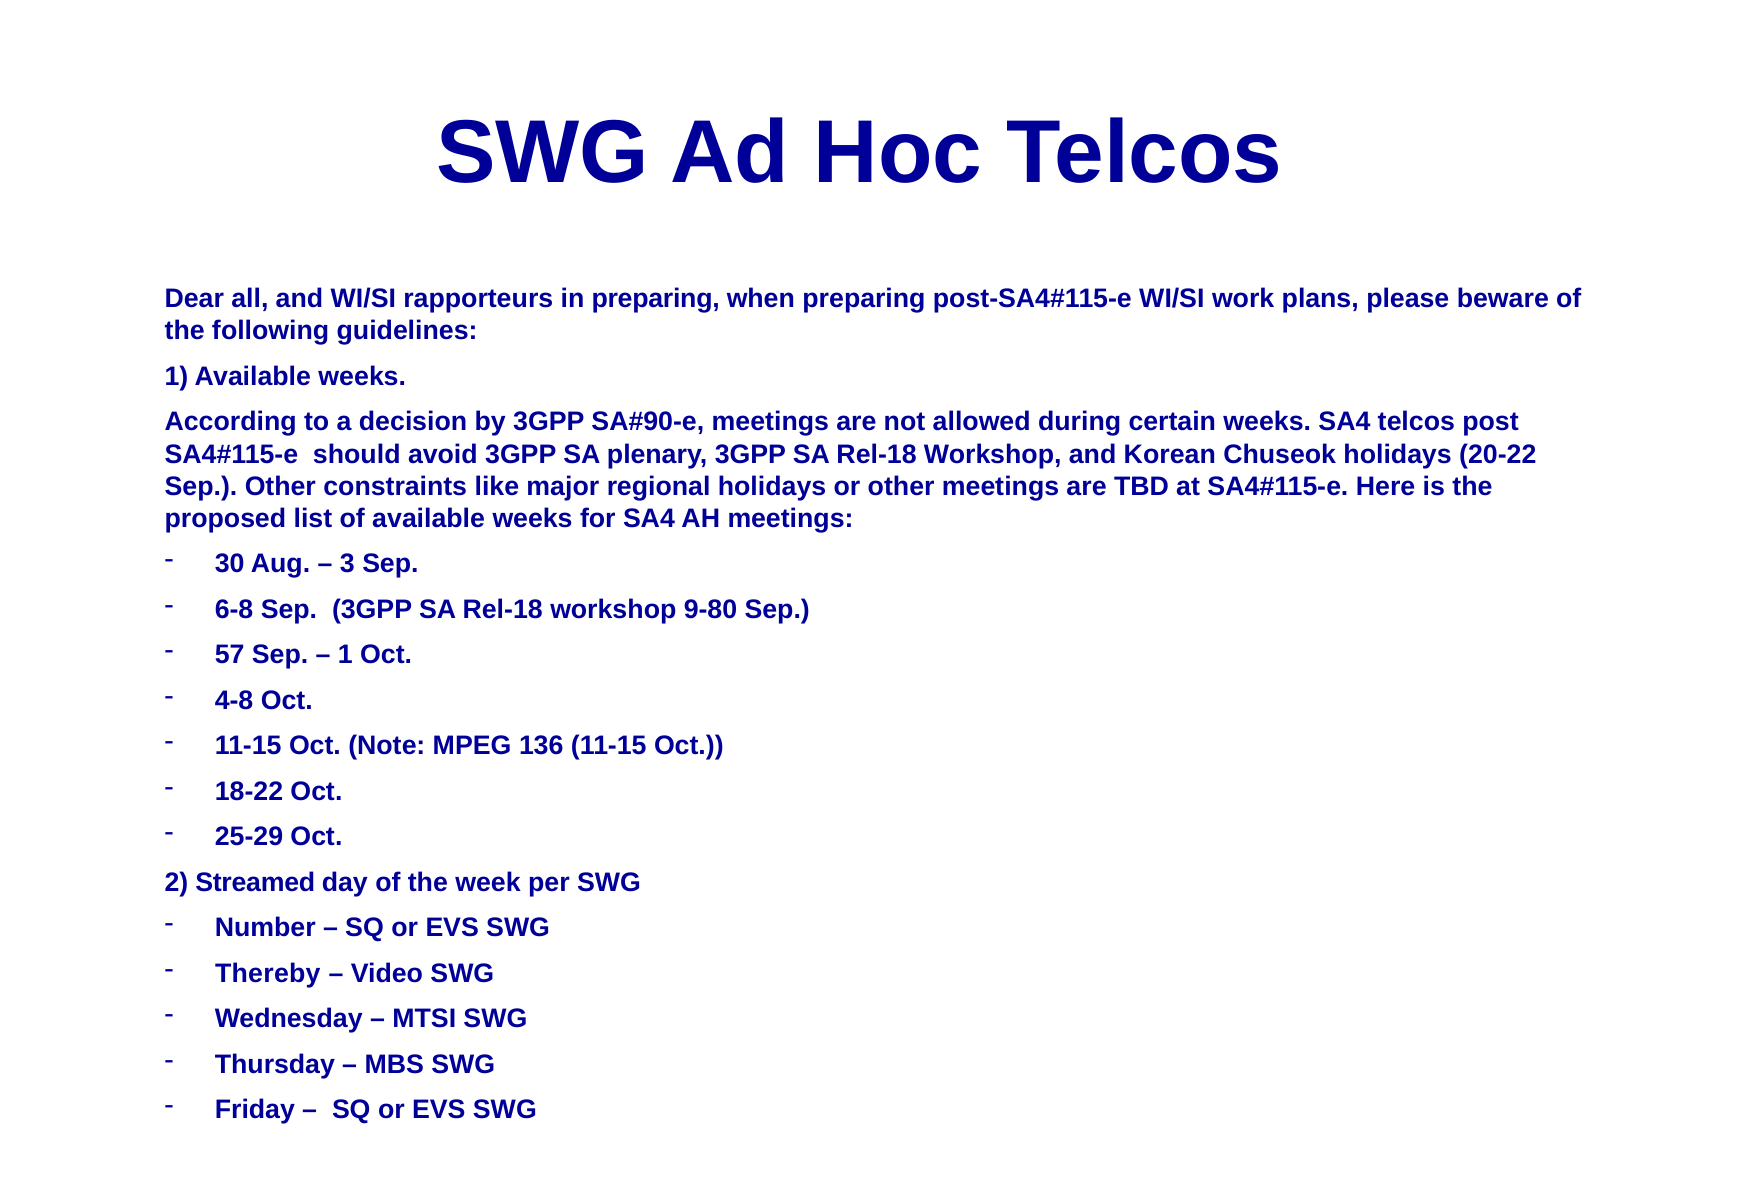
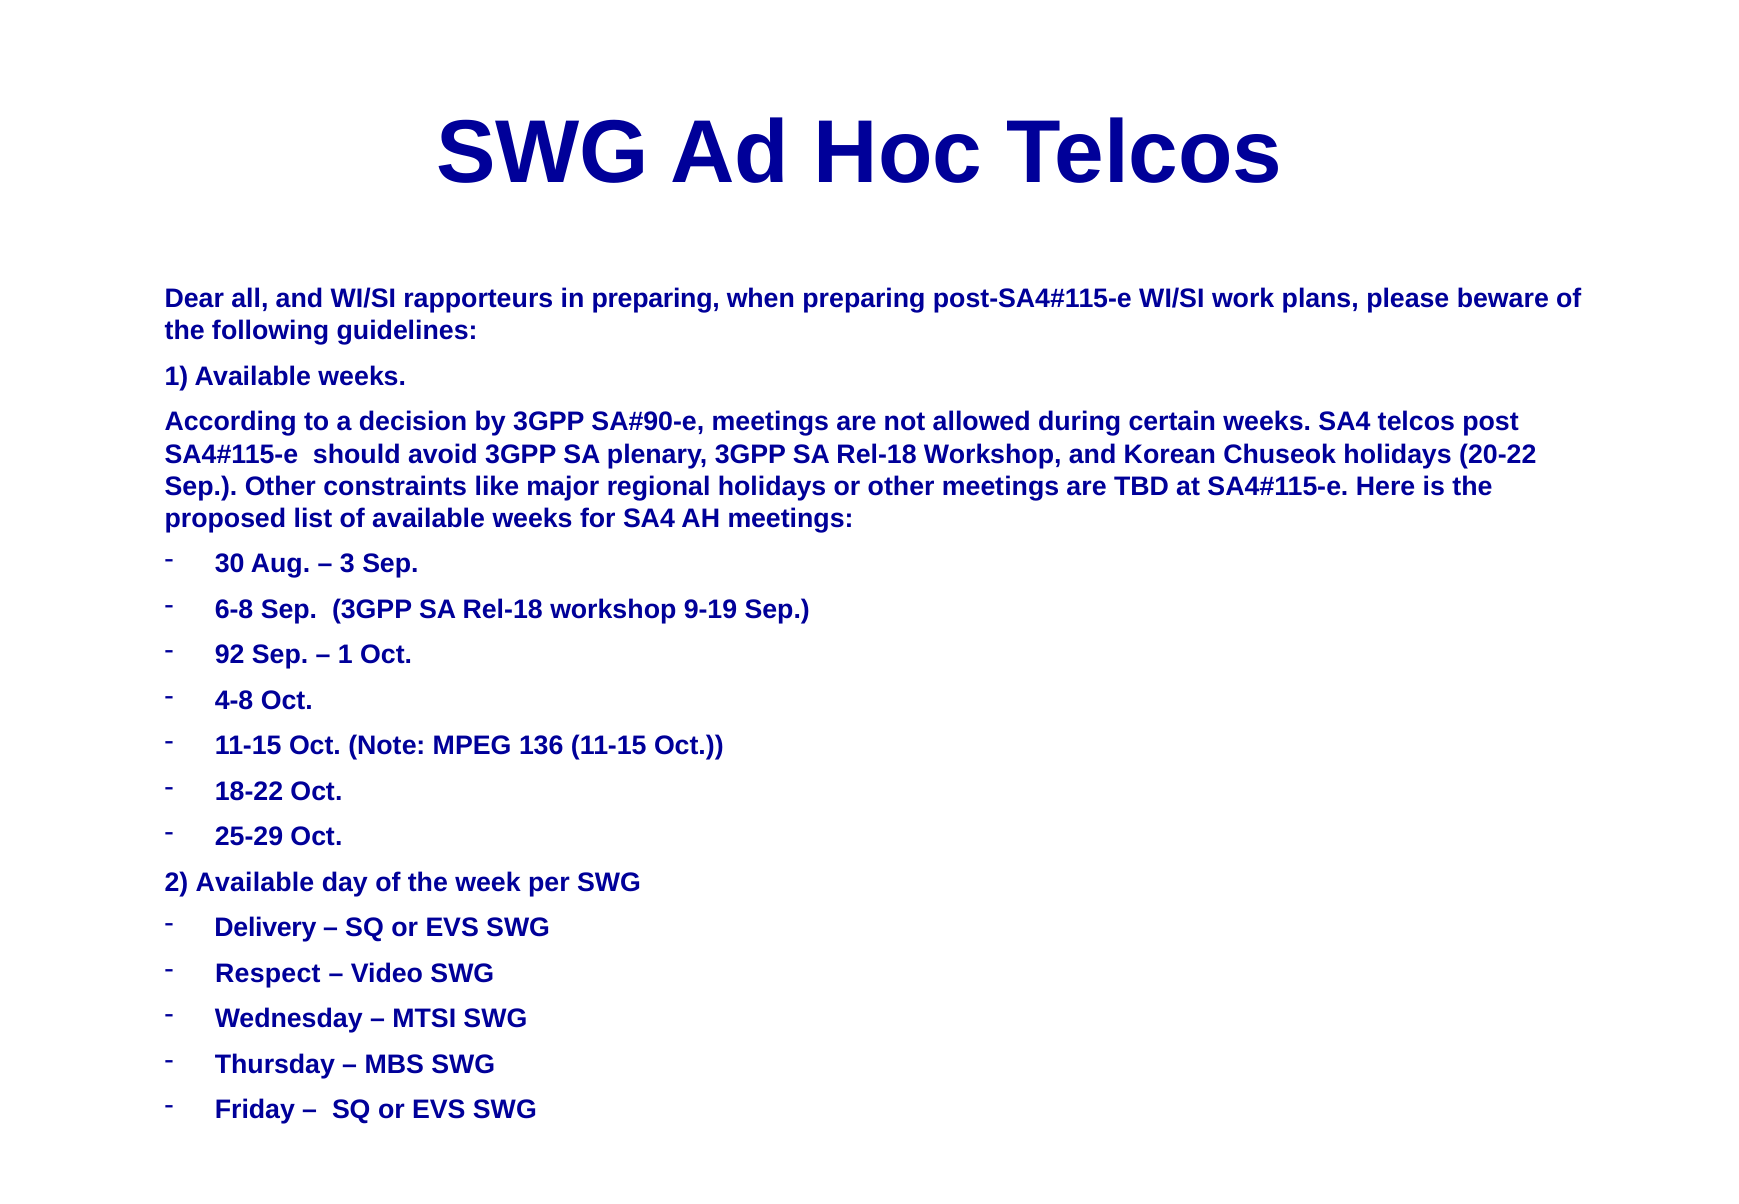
9-80: 9-80 -> 9-19
57: 57 -> 92
2 Streamed: Streamed -> Available
Number: Number -> Delivery
Thereby: Thereby -> Respect
